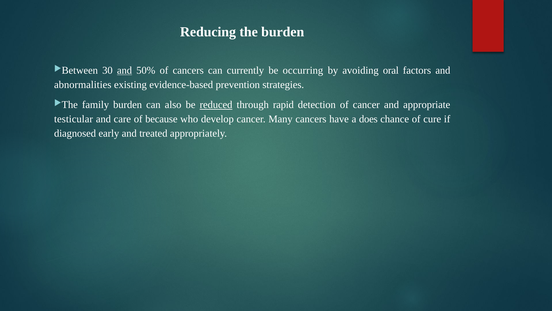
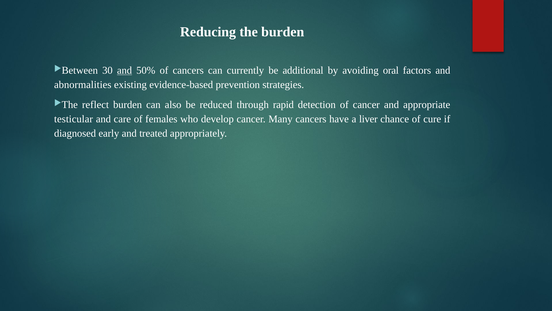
occurring: occurring -> additional
family: family -> reflect
reduced underline: present -> none
because: because -> females
does: does -> liver
